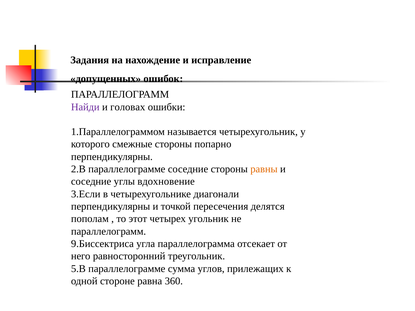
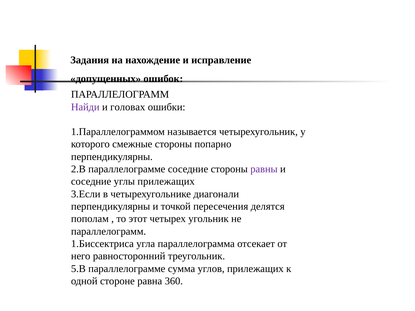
равны colour: orange -> purple
углы вдохновение: вдохновение -> прилежащих
9.Биссектриса: 9.Биссектриса -> 1.Биссектриса
